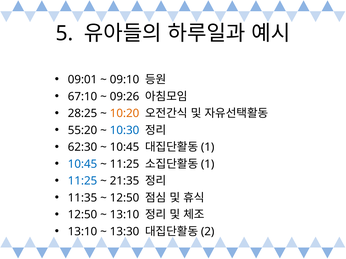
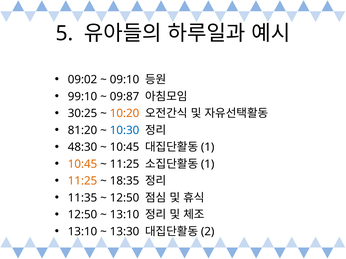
09:01: 09:01 -> 09:02
67:10: 67:10 -> 99:10
09:26: 09:26 -> 09:87
28:25: 28:25 -> 30:25
55:20: 55:20 -> 81:20
62:30: 62:30 -> 48:30
10:45 at (83, 164) colour: blue -> orange
11:25 at (83, 181) colour: blue -> orange
21:35: 21:35 -> 18:35
